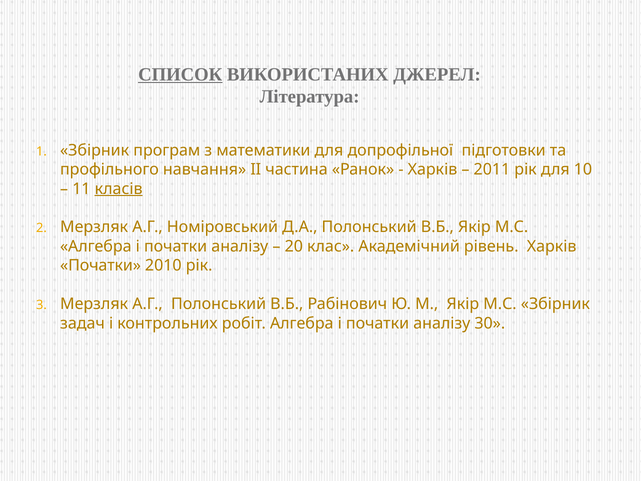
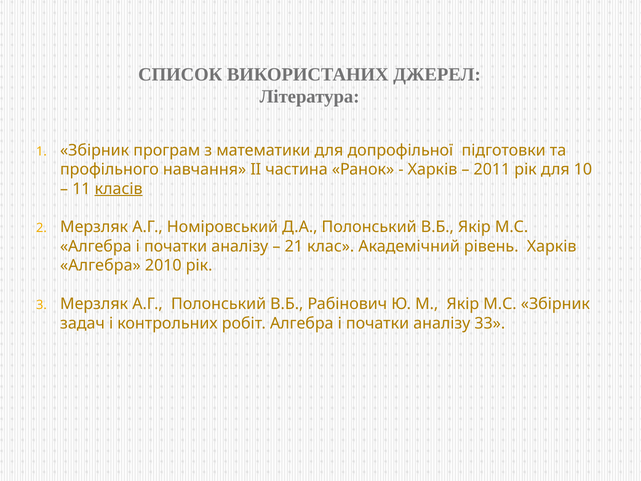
СПИСОК underline: present -> none
20: 20 -> 21
Початки at (101, 266): Початки -> Алгебра
30: 30 -> 33
